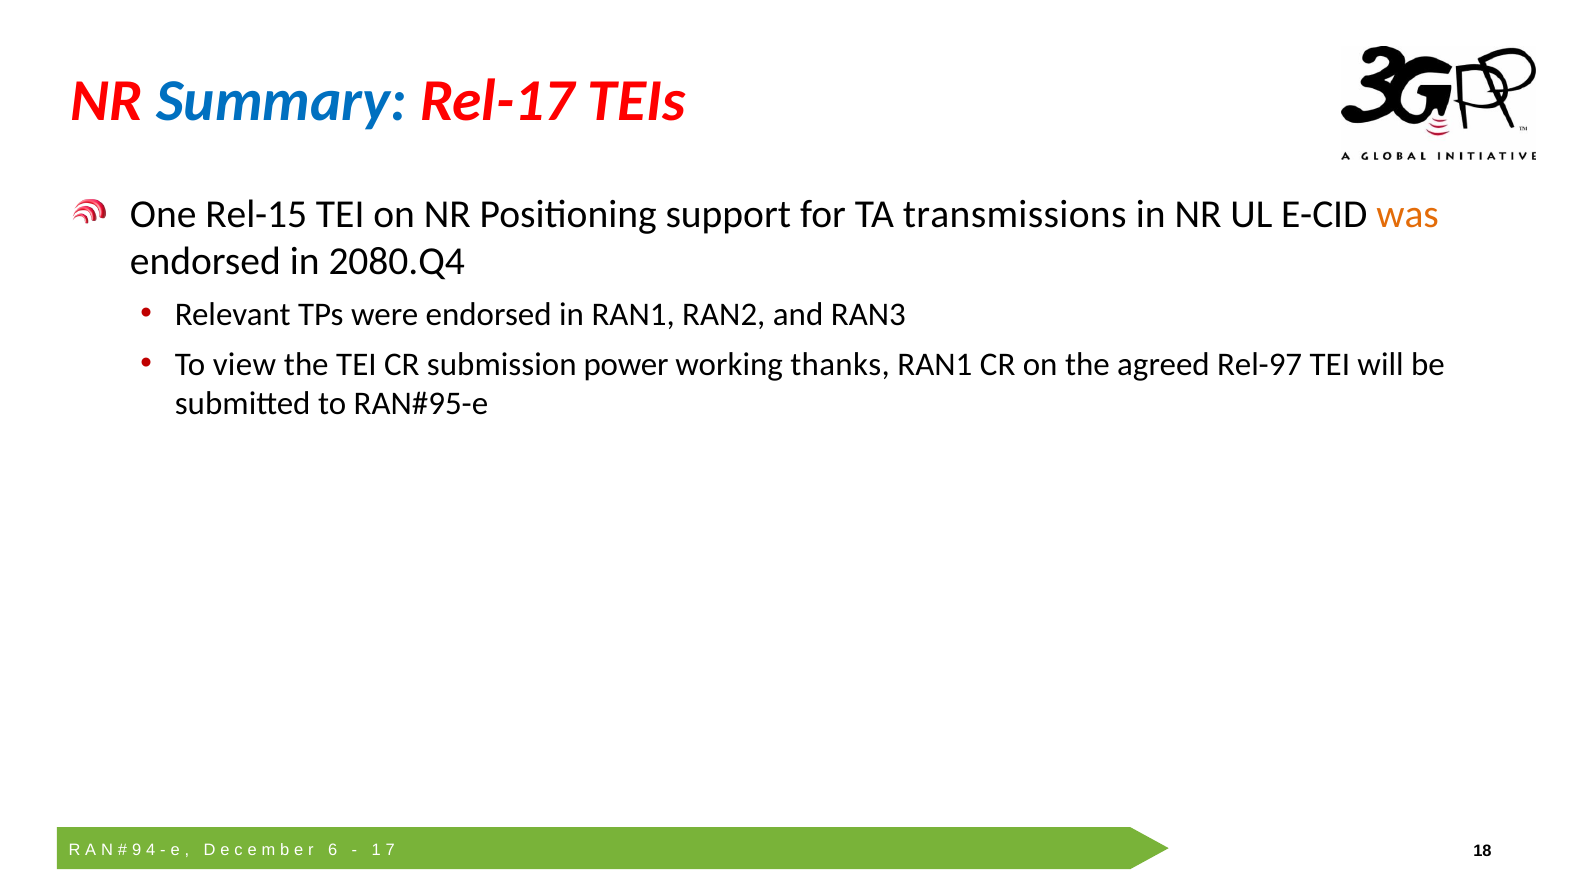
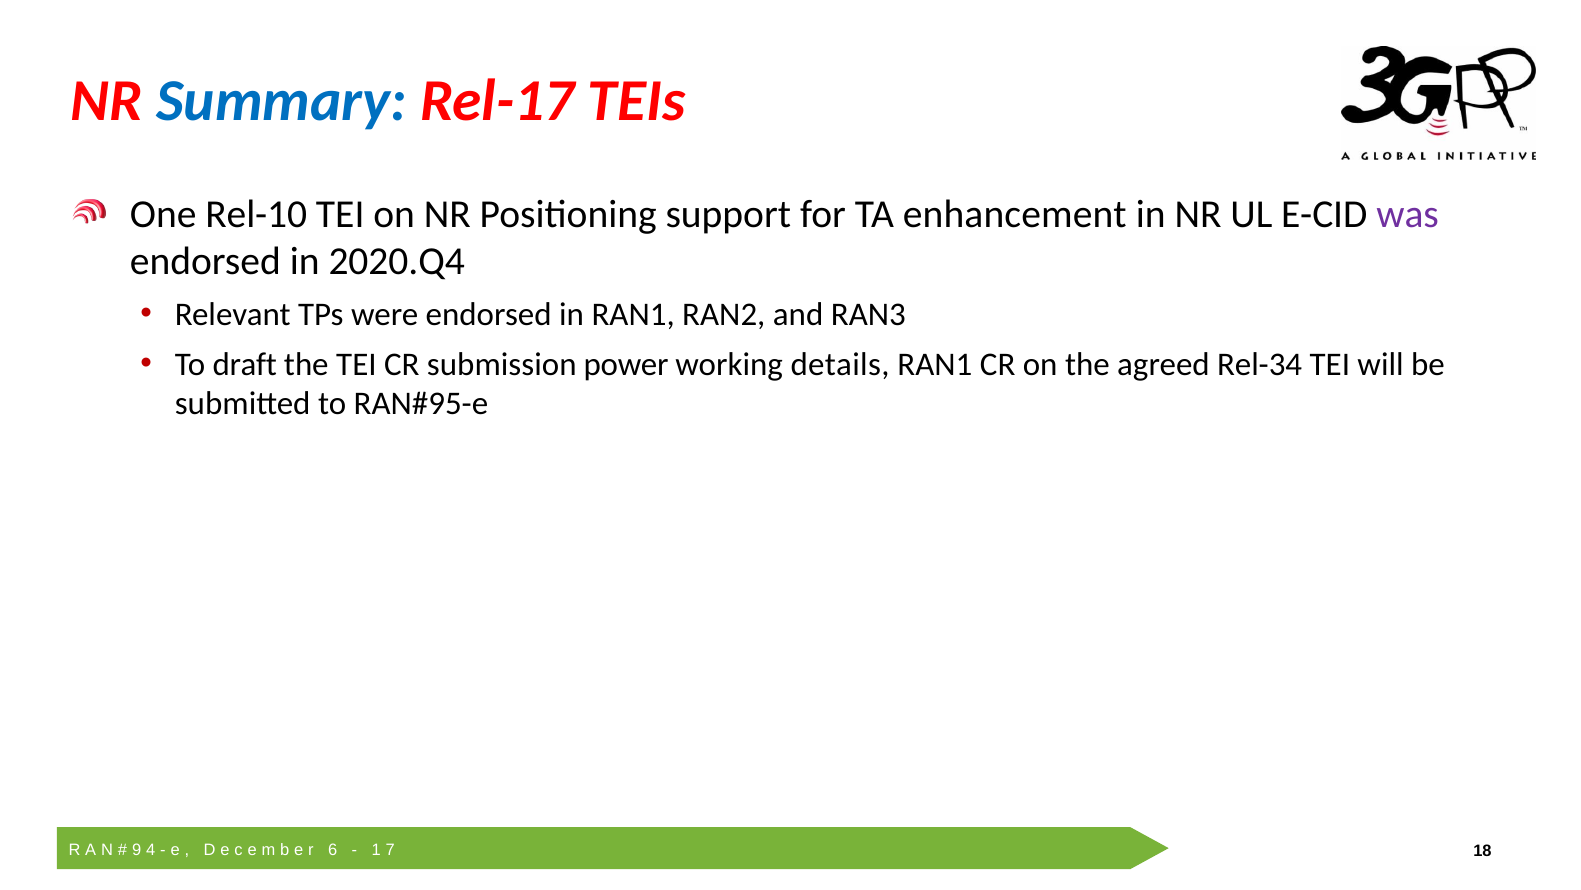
Rel-15: Rel-15 -> Rel-10
transmissions: transmissions -> enhancement
was colour: orange -> purple
2080.Q4: 2080.Q4 -> 2020.Q4
view: view -> draft
thanks: thanks -> details
Rel-97: Rel-97 -> Rel-34
